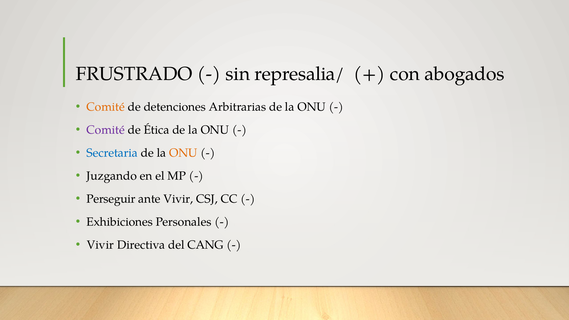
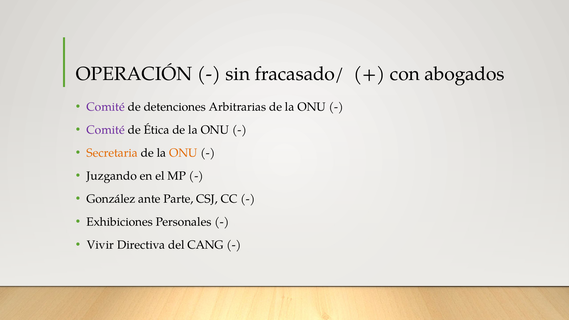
FRUSTRADO: FRUSTRADO -> OPERACIÓN
represalia/: represalia/ -> fracasado/
Comité at (106, 107) colour: orange -> purple
Secretaria colour: blue -> orange
Perseguir: Perseguir -> González
ante Vivir: Vivir -> Parte
